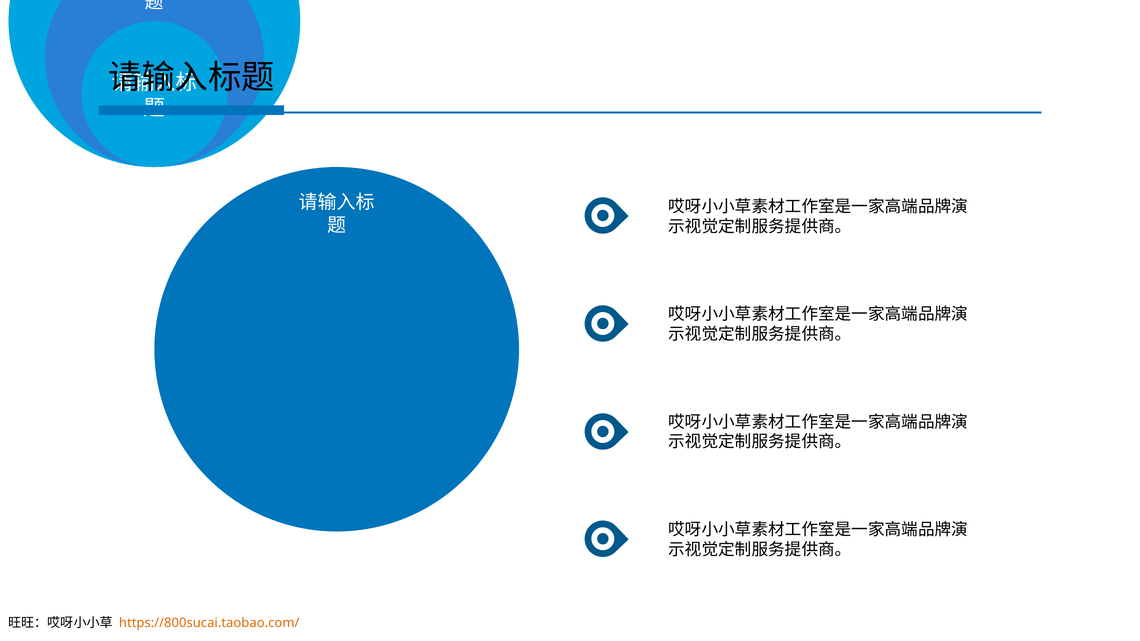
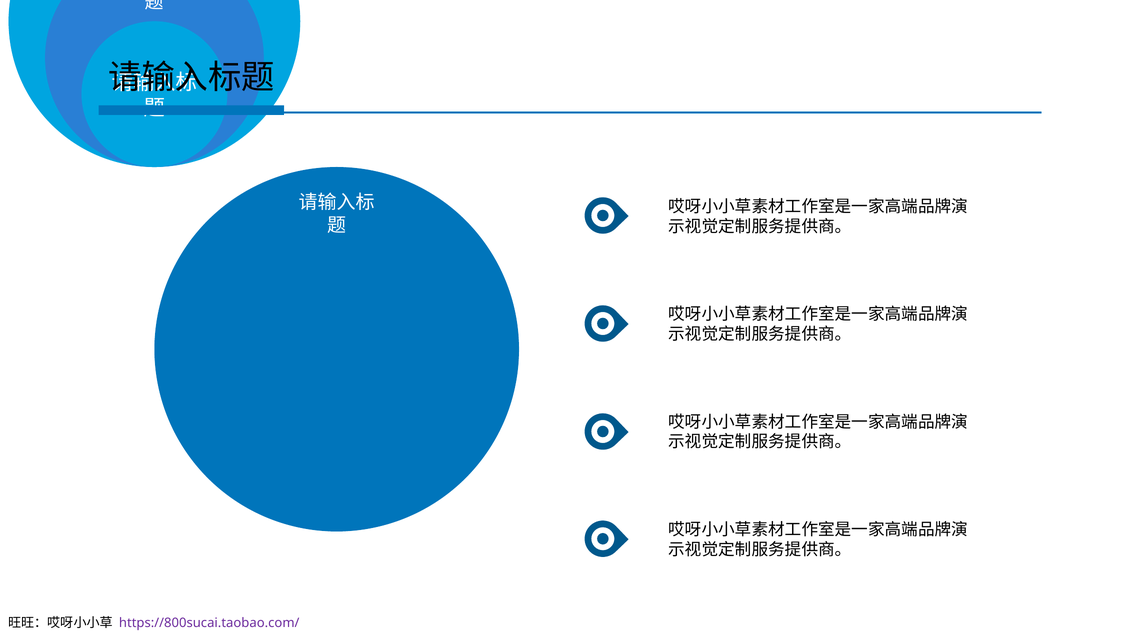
https://800sucai.taobao.com/ colour: orange -> purple
